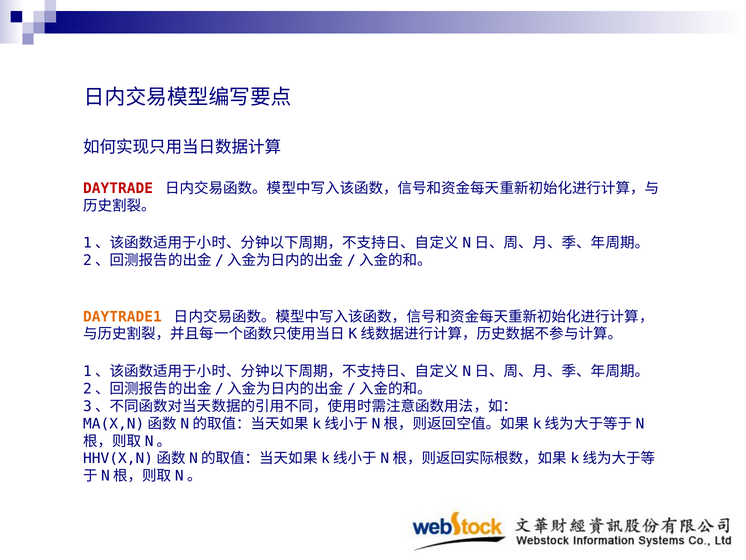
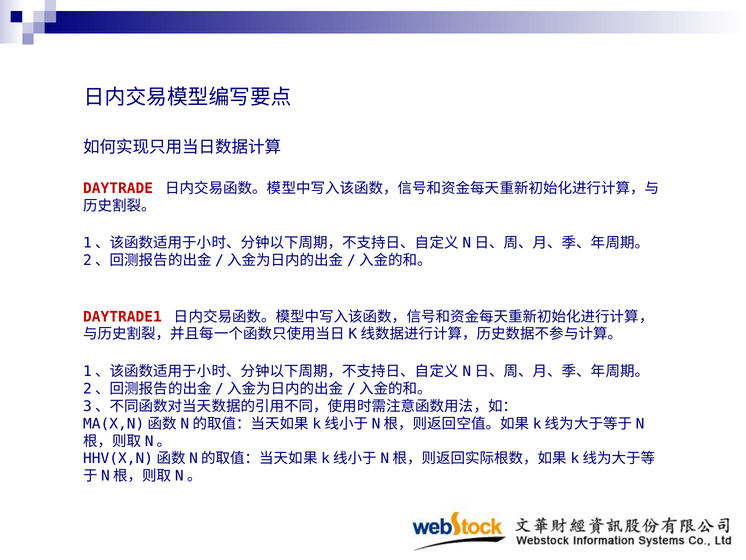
DAYTRADE1 colour: orange -> red
